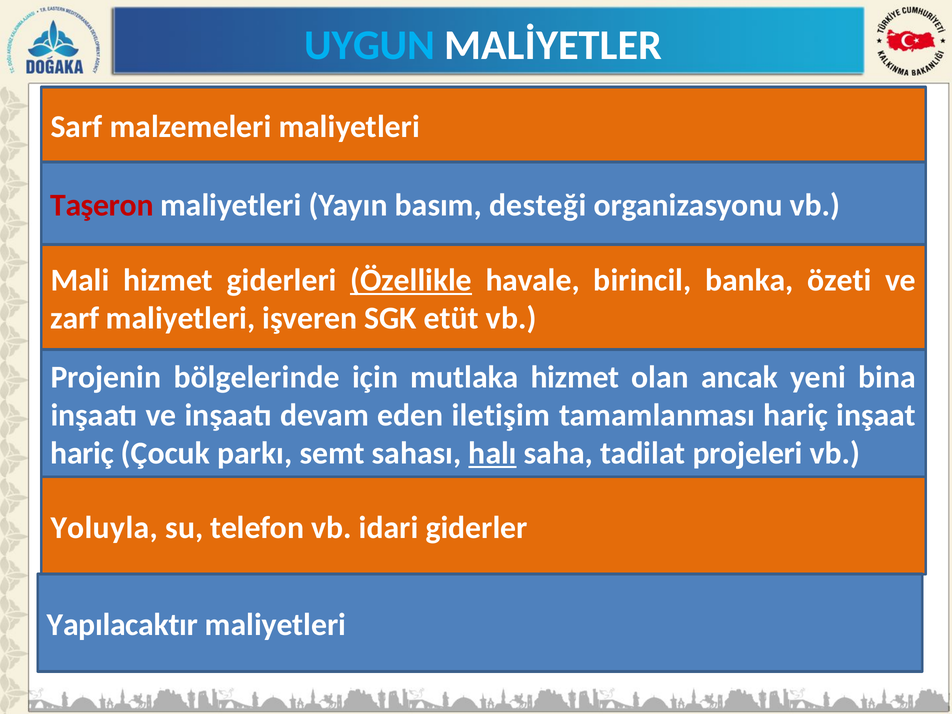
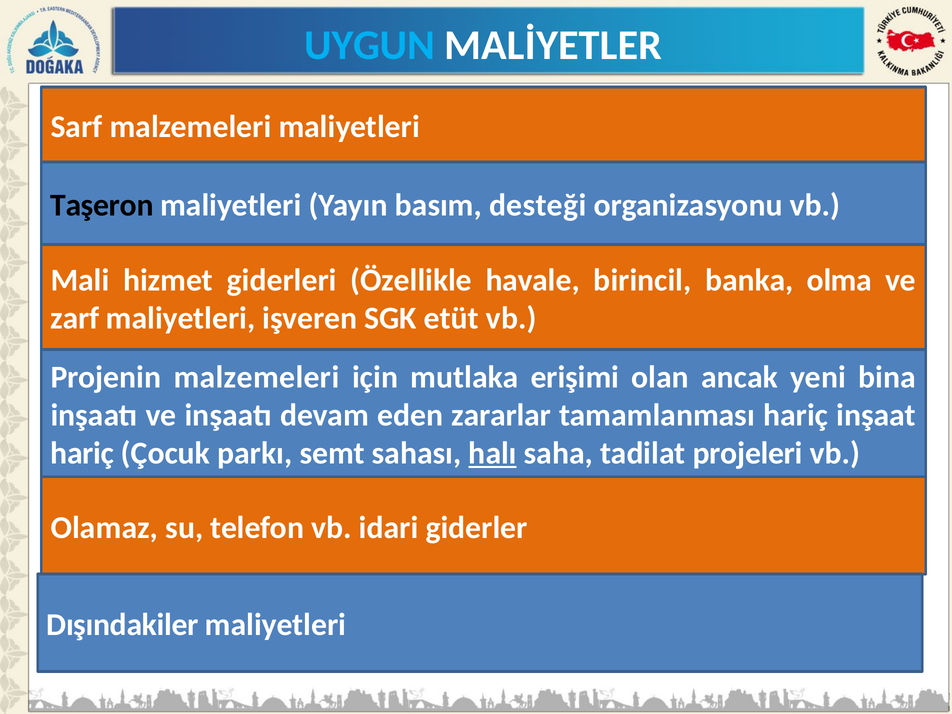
Taşeron colour: red -> black
Özellikle underline: present -> none
özeti: özeti -> olma
Projenin bölgelerinde: bölgelerinde -> malzemeleri
mutlaka hizmet: hizmet -> erişimi
iletişim: iletişim -> zararlar
Yoluyla: Yoluyla -> Olamaz
Yapılacaktır: Yapılacaktır -> Dışındakiler
